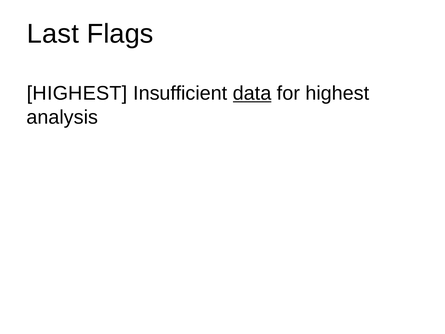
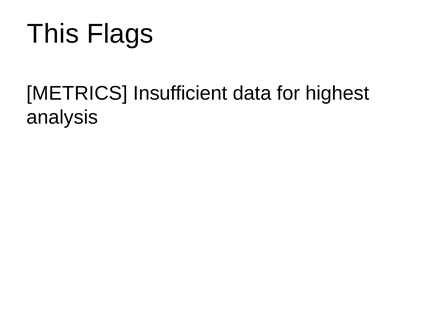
Last: Last -> This
HIGHEST at (77, 93): HIGHEST -> METRICS
data underline: present -> none
